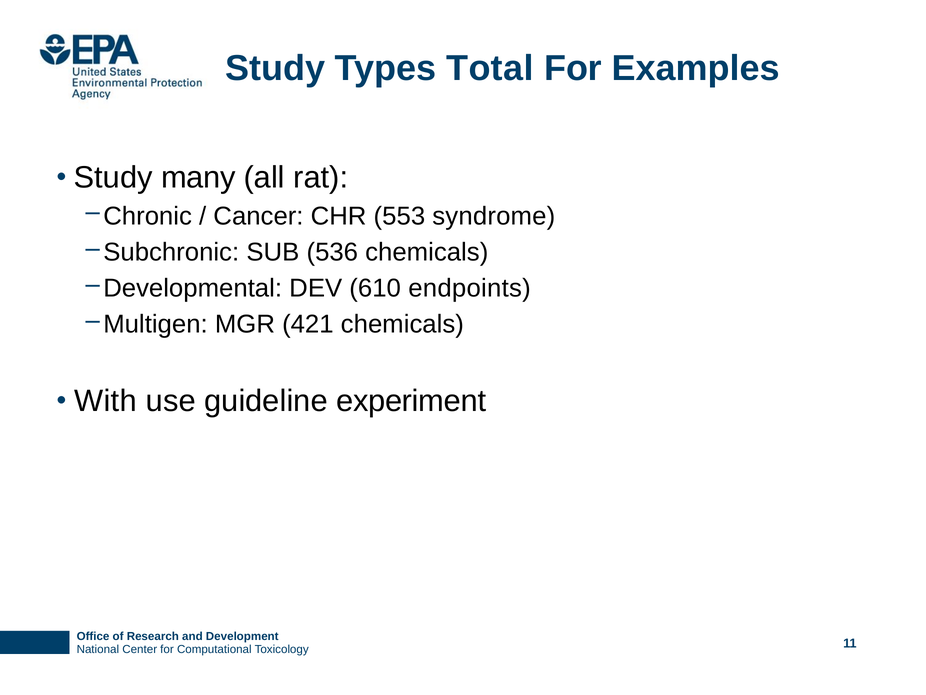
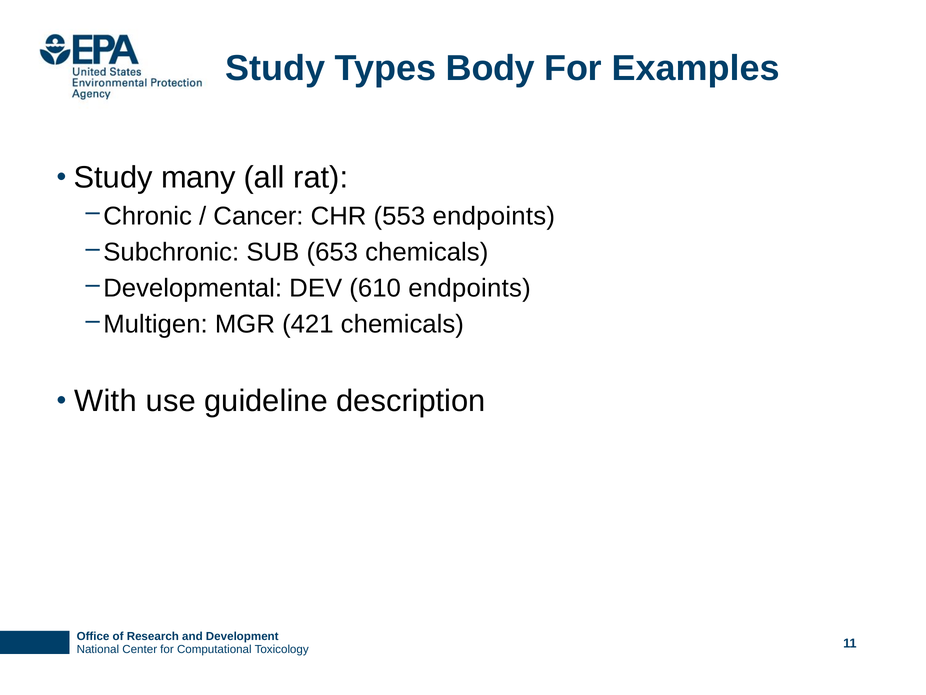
Total: Total -> Body
553 syndrome: syndrome -> endpoints
536: 536 -> 653
experiment: experiment -> description
